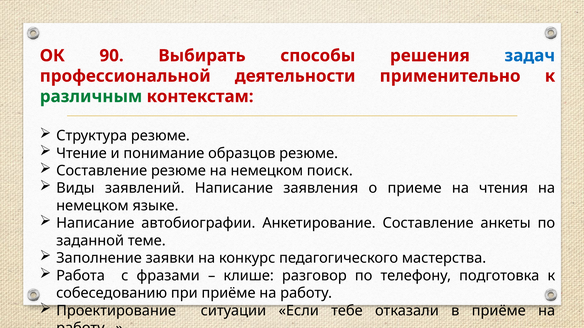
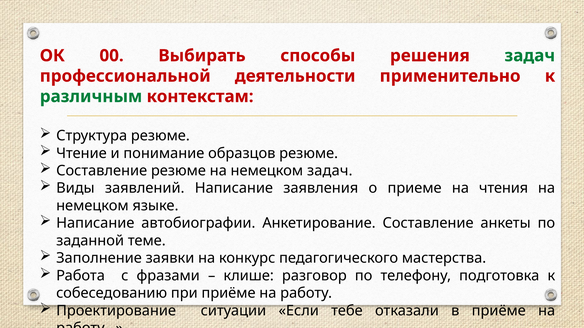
90: 90 -> 00
задач at (530, 56) colour: blue -> green
немецком поиск: поиск -> задач
